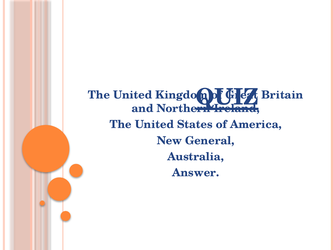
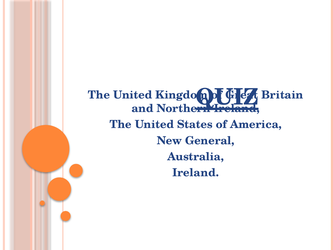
Answer at (196, 173): Answer -> Ireland
